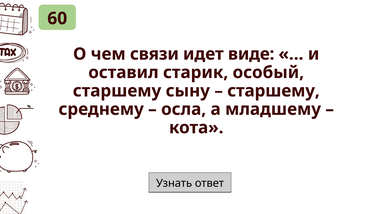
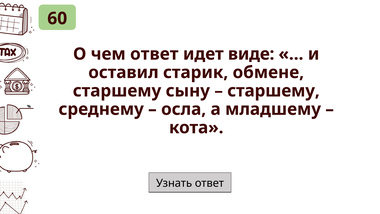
чем связи: связи -> ответ
особый: особый -> обмене
